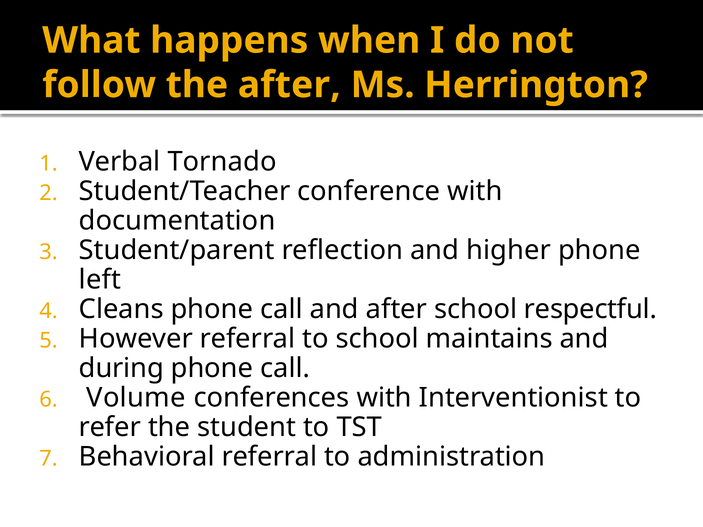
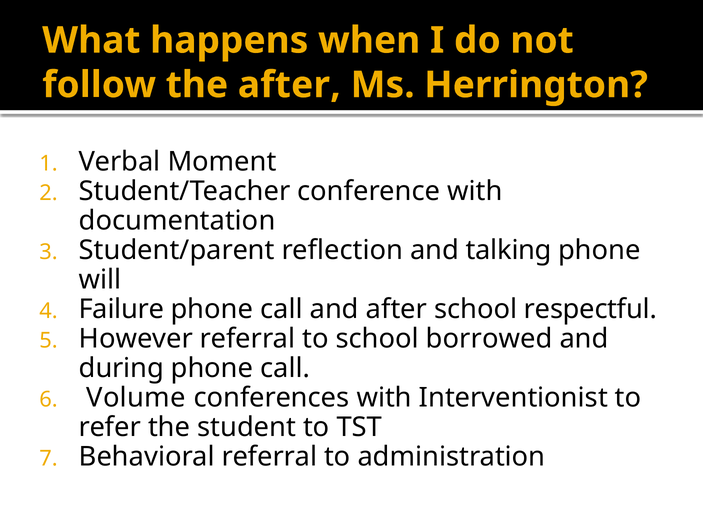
Tornado: Tornado -> Moment
higher: higher -> talking
left: left -> will
Cleans: Cleans -> Failure
maintains: maintains -> borrowed
